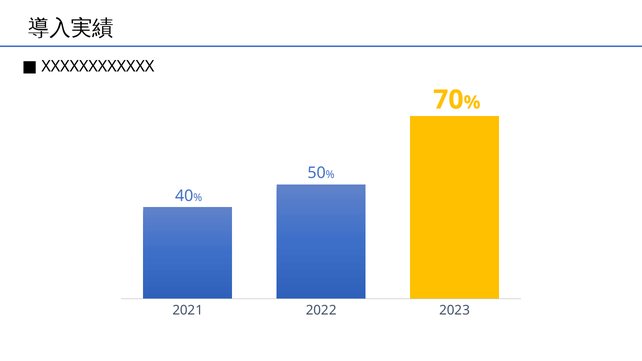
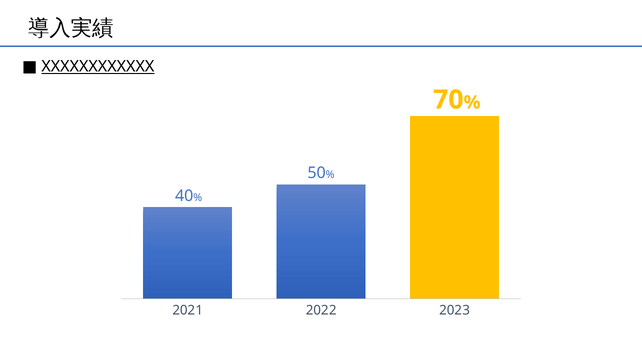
XXXXXXXXXXXX underline: none -> present
